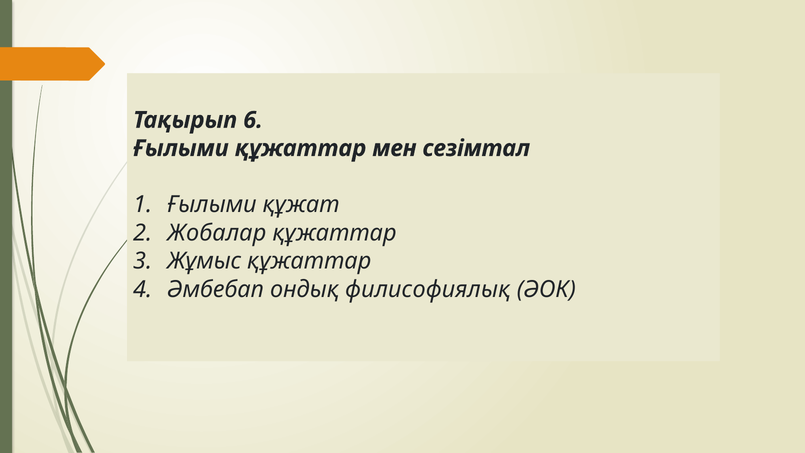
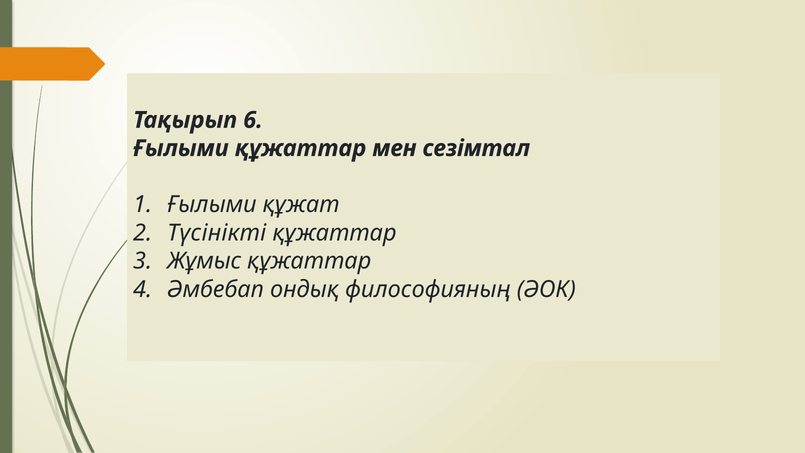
Жобалар: Жобалар -> Түсінікті
филисофиялық: филисофиялық -> философияның
